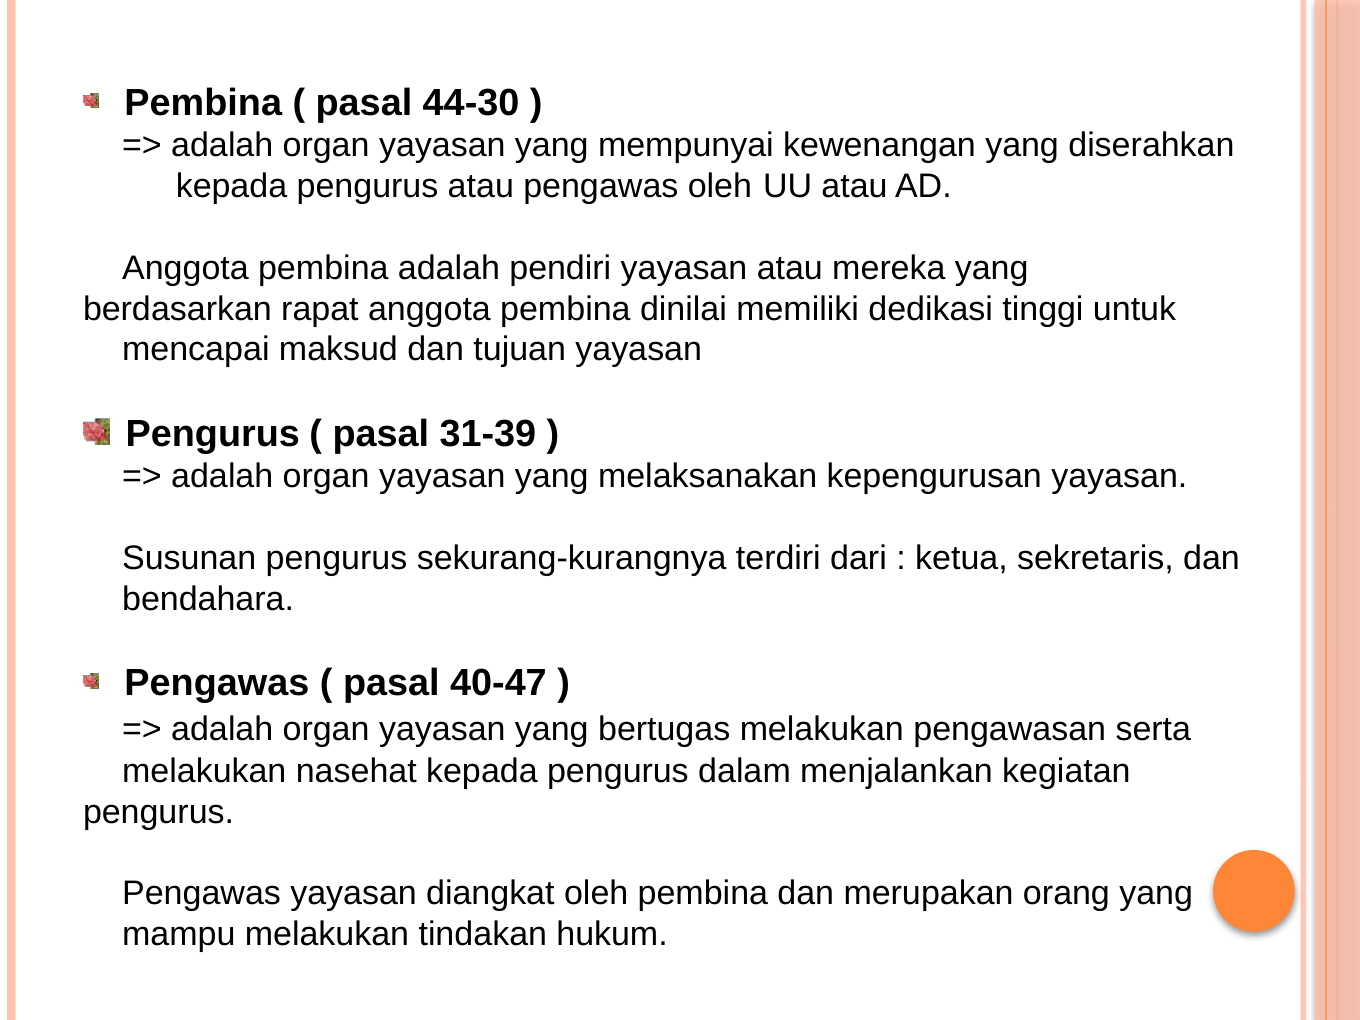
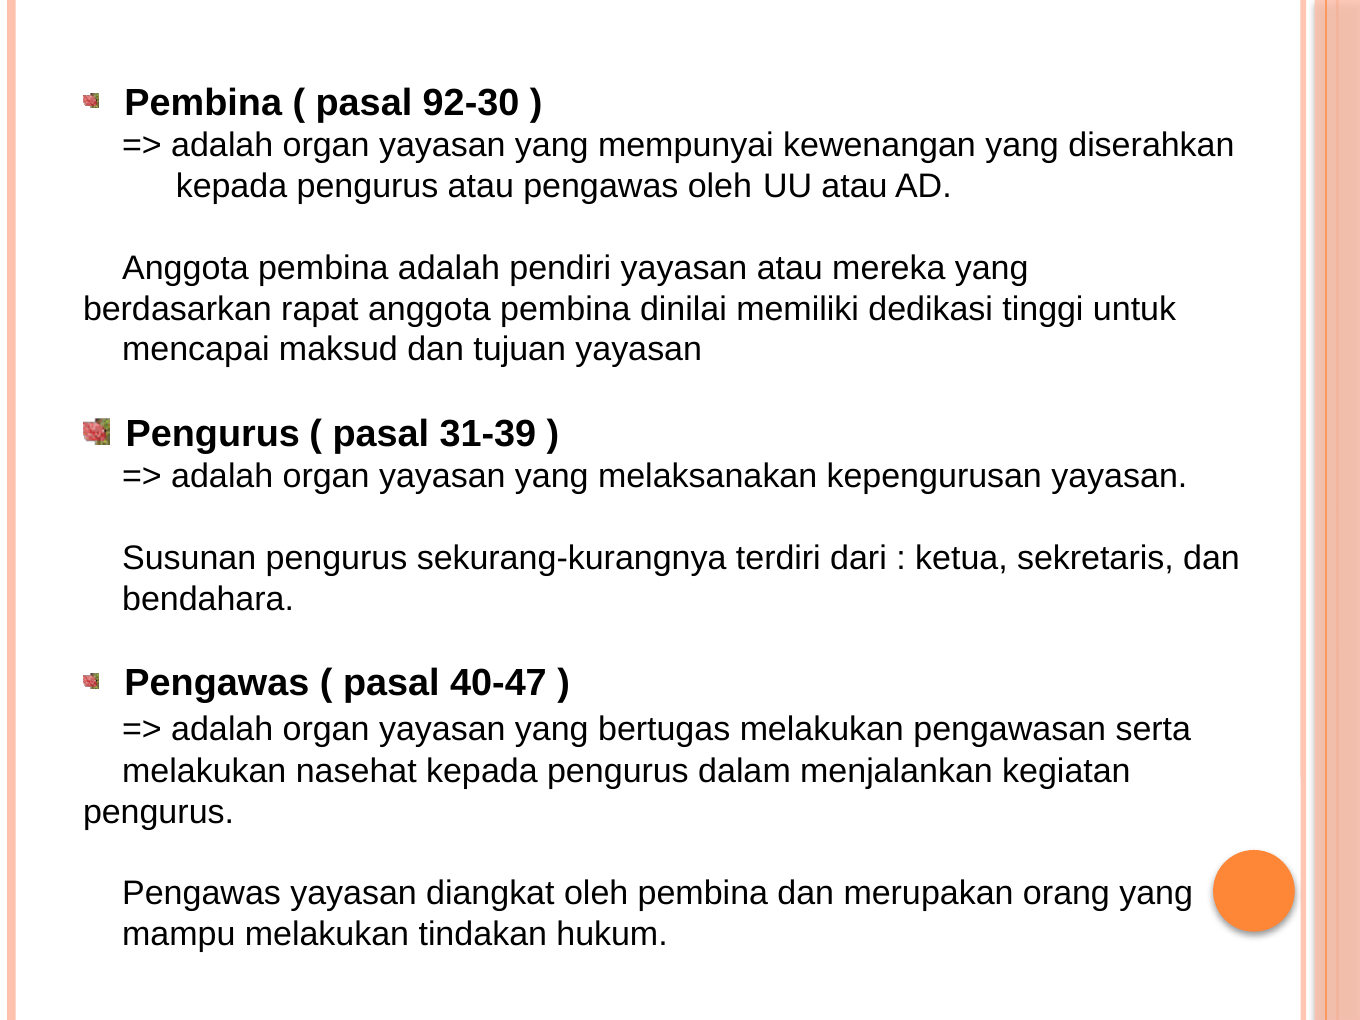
44-30: 44-30 -> 92-30
